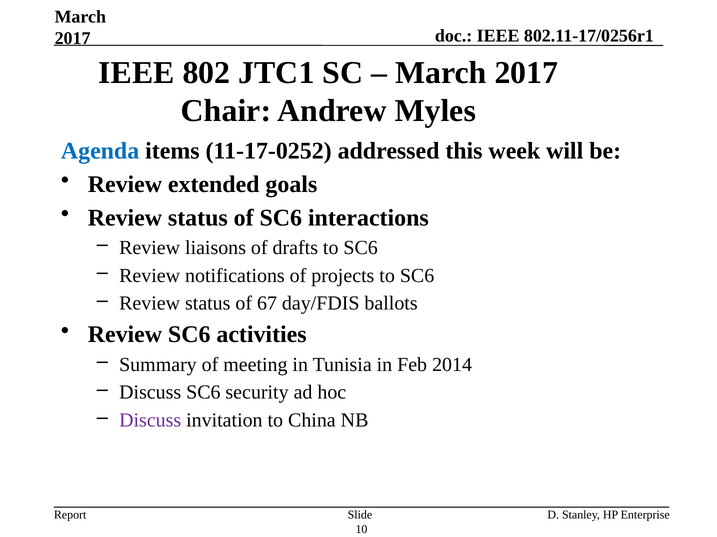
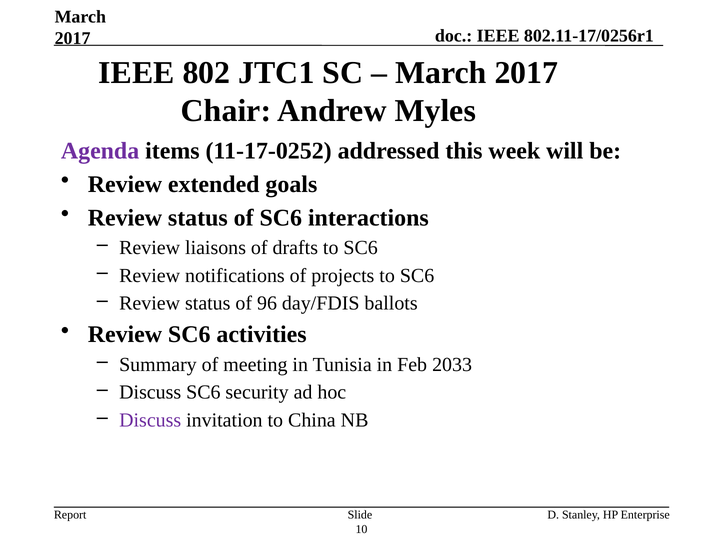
Agenda colour: blue -> purple
67: 67 -> 96
2014: 2014 -> 2033
